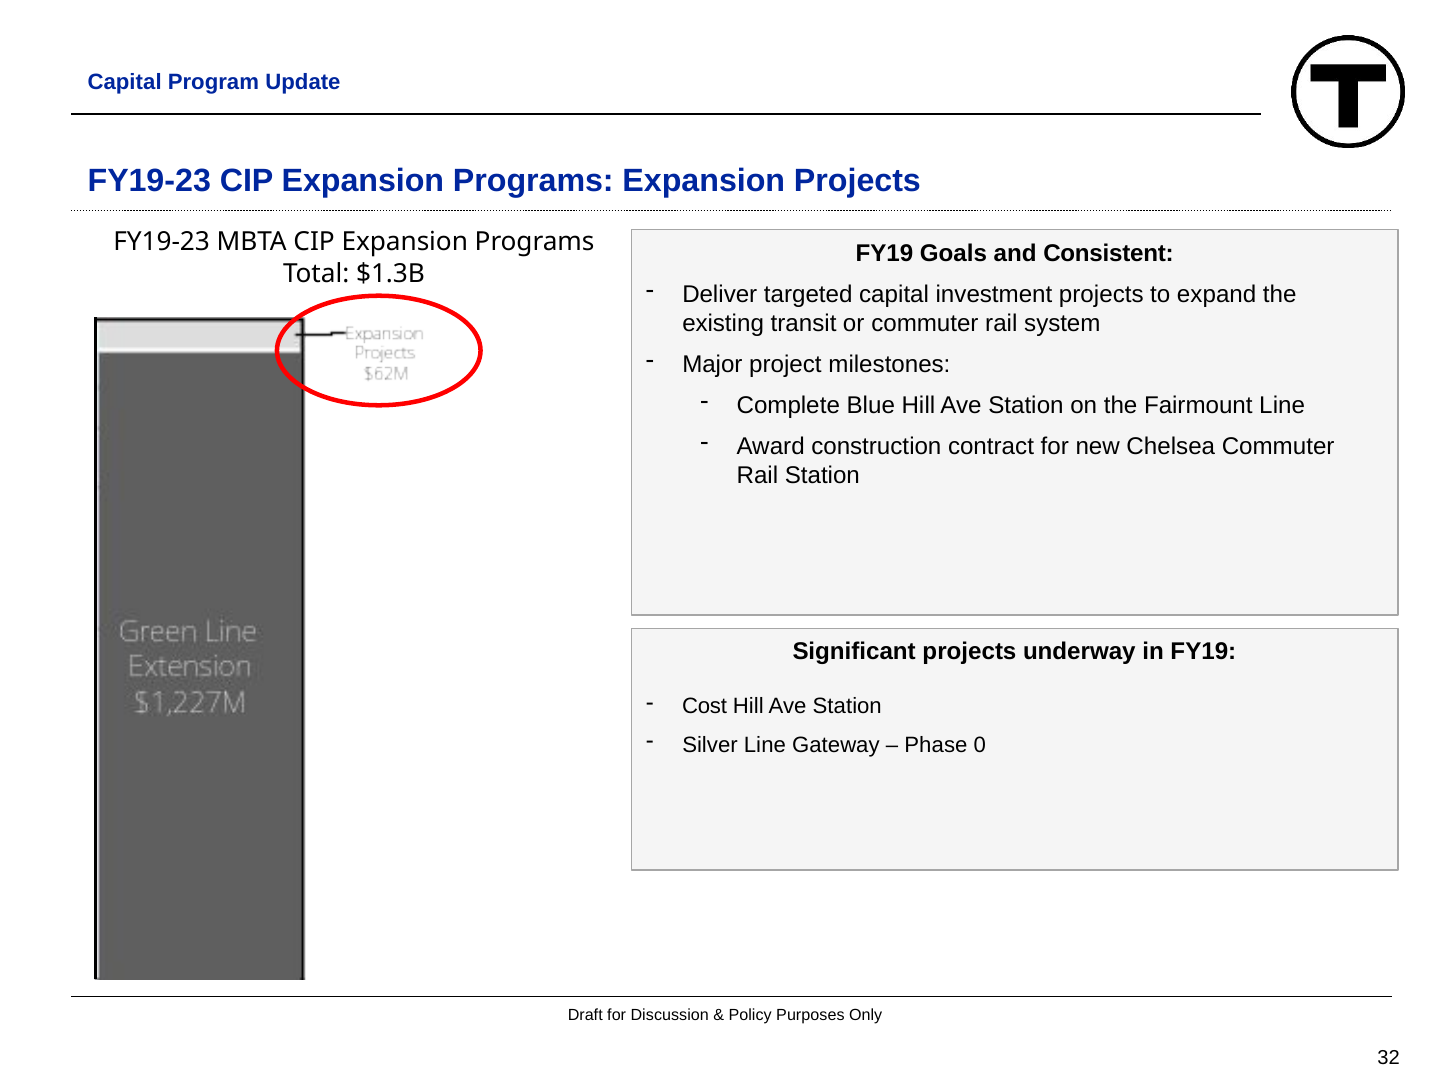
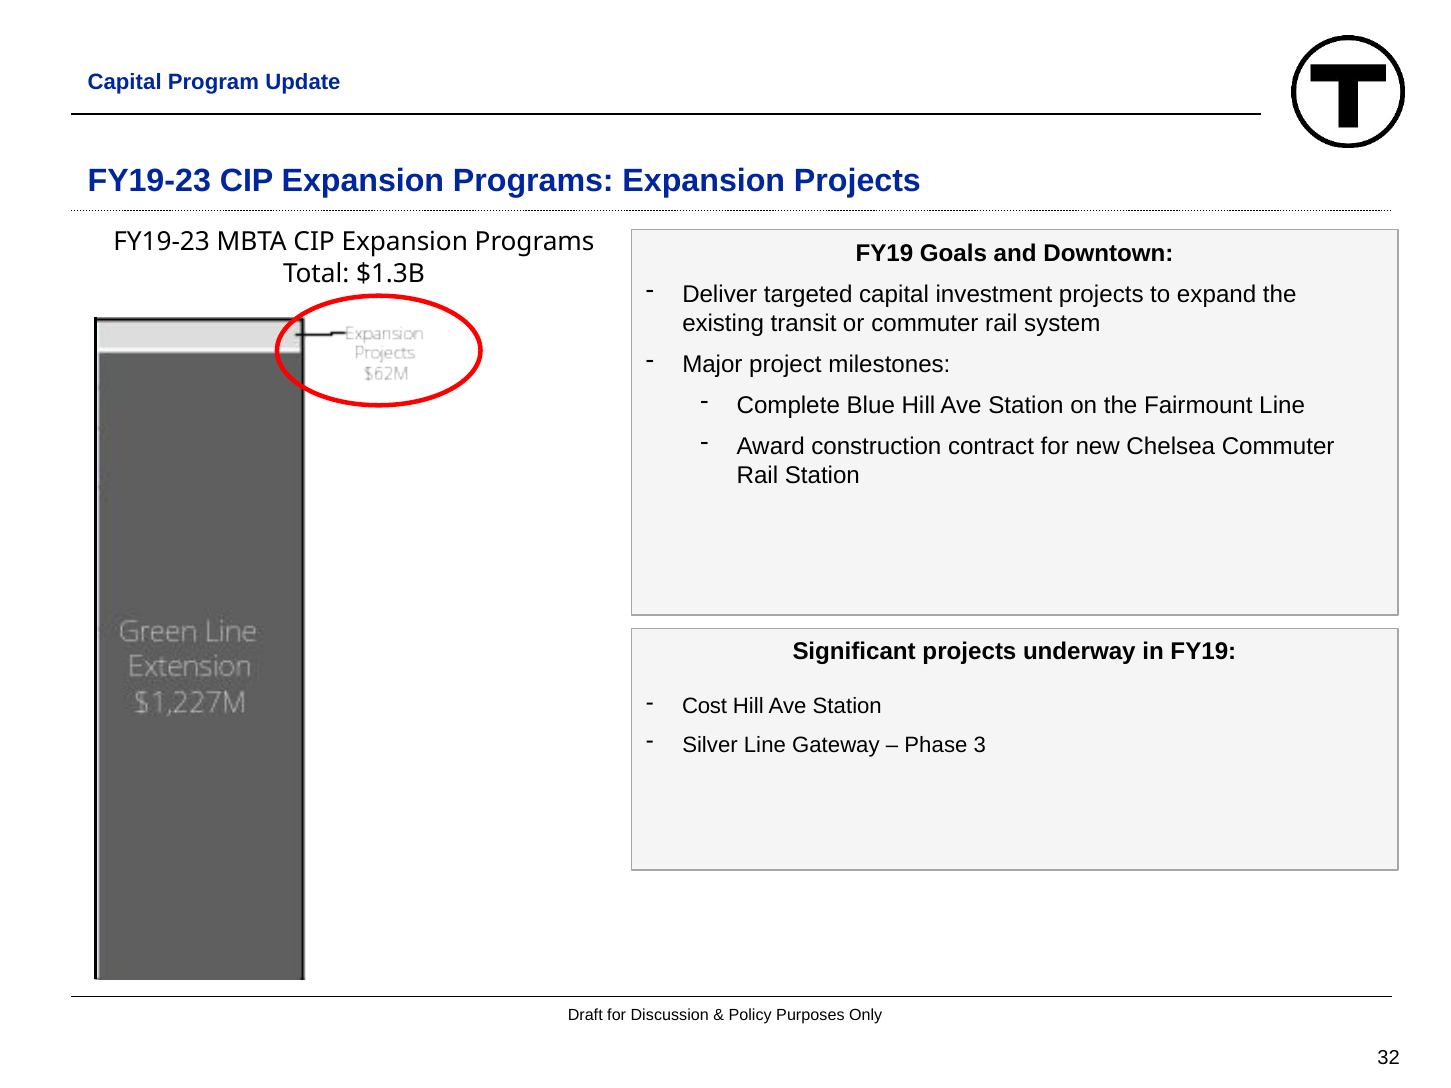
Consistent: Consistent -> Downtown
0: 0 -> 3
